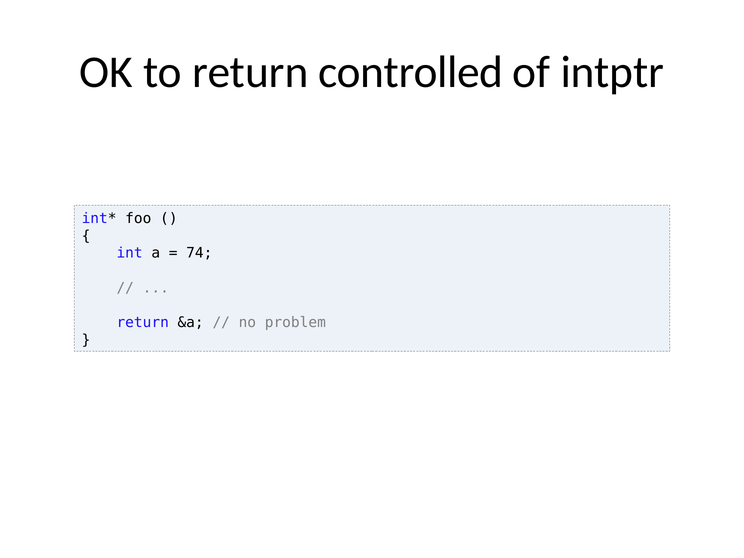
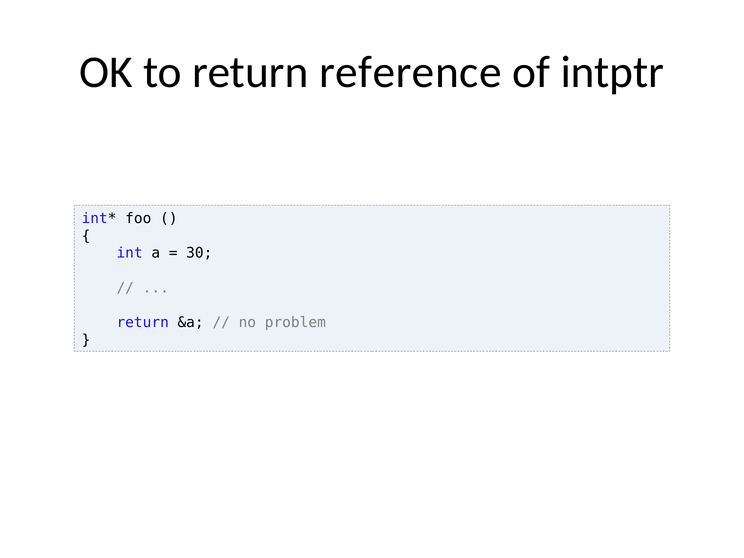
controlled: controlled -> reference
74: 74 -> 30
